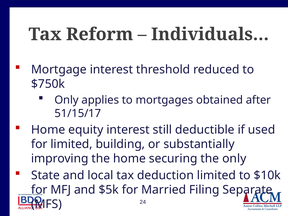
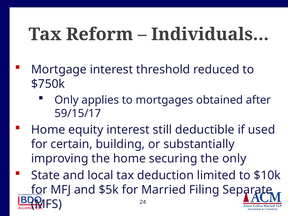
51/15/17: 51/15/17 -> 59/15/17
for limited: limited -> certain
